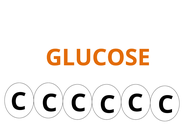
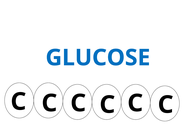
GLUCOSE colour: orange -> blue
